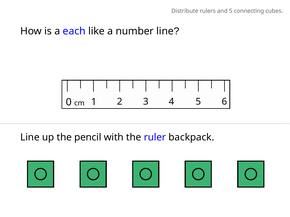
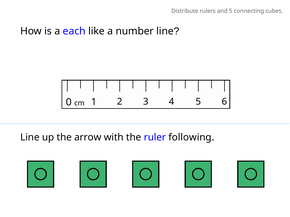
pencil: pencil -> arrow
backpack: backpack -> following
